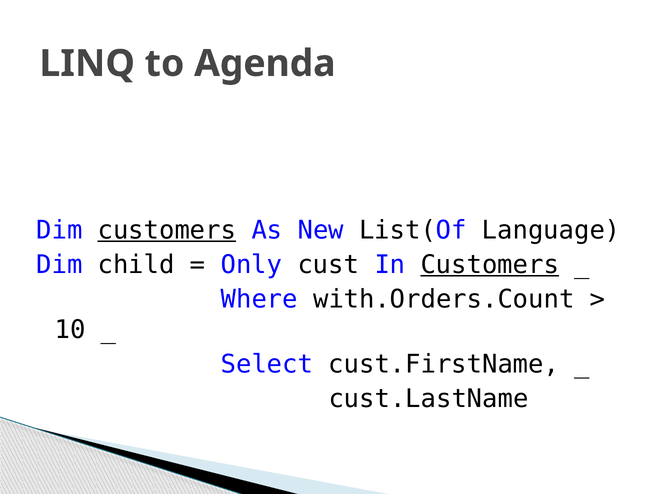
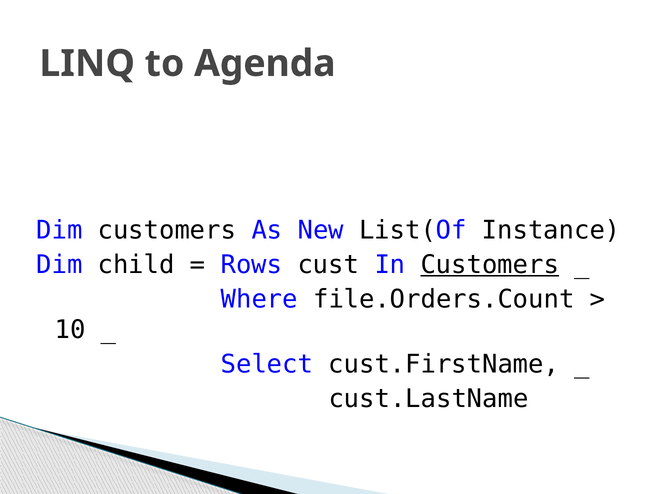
customers at (167, 230) underline: present -> none
Language: Language -> Instance
Only: Only -> Rows
with.Orders.Count: with.Orders.Count -> file.Orders.Count
